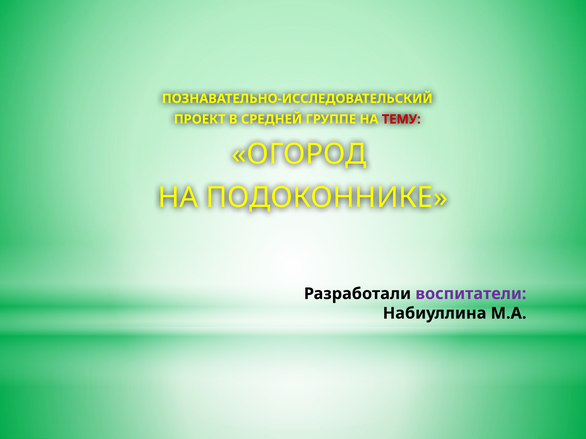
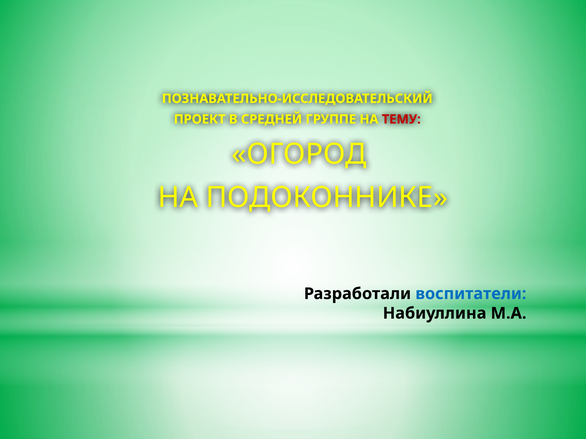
воспитатели colour: purple -> blue
